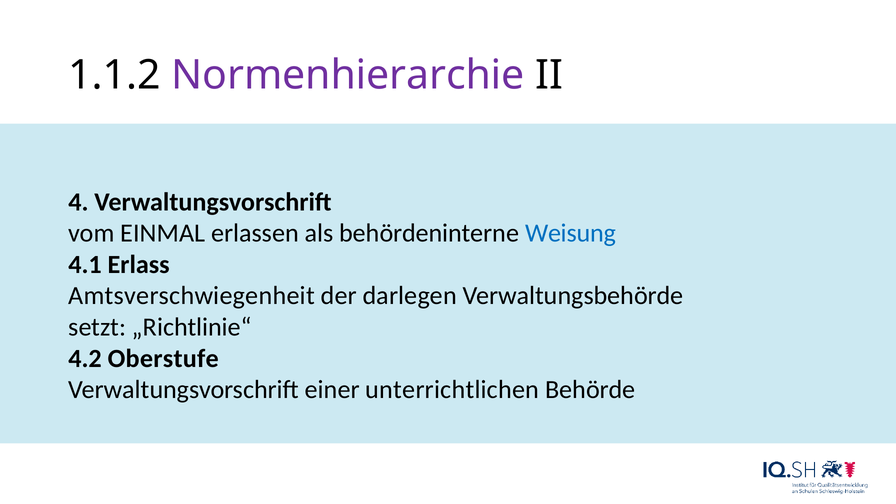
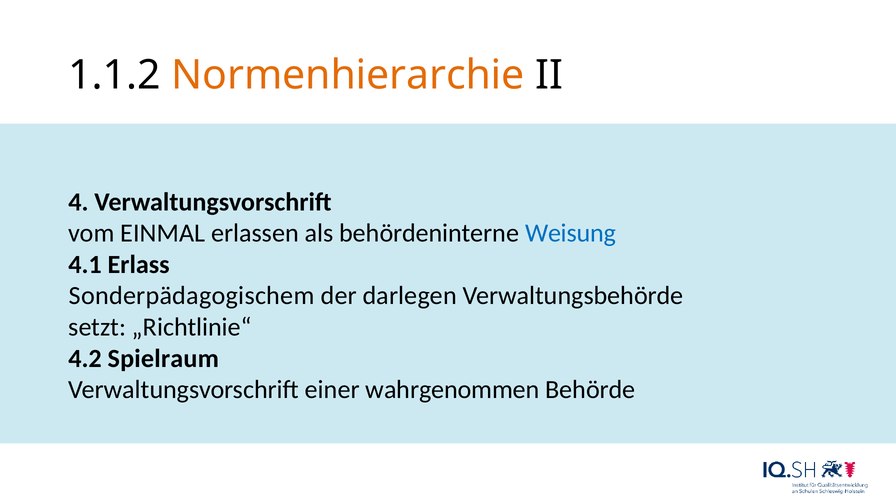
Normenhierarchie colour: purple -> orange
Amtsverschwiegenheit: Amtsverschwiegenheit -> Sonderpädagogischem
Oberstufe: Oberstufe -> Spielraum
unterrichtlichen: unterrichtlichen -> wahrgenommen
